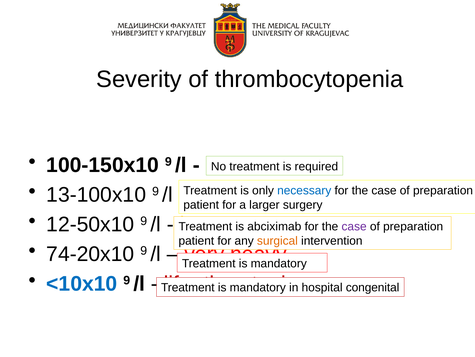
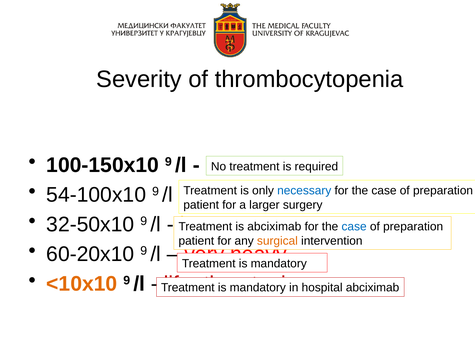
13-100x10: 13-100x10 -> 54-100x10
12-50x10: 12-50x10 -> 32-50x10
case at (354, 226) colour: purple -> blue
74-20x10: 74-20x10 -> 60-20x10
<10x10 colour: blue -> orange
hospital congenital: congenital -> abciximab
